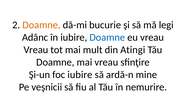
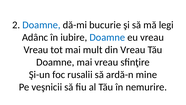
Doamne at (41, 25) colour: orange -> blue
din Atingi: Atingi -> Vreau
foc iubire: iubire -> rusalii
